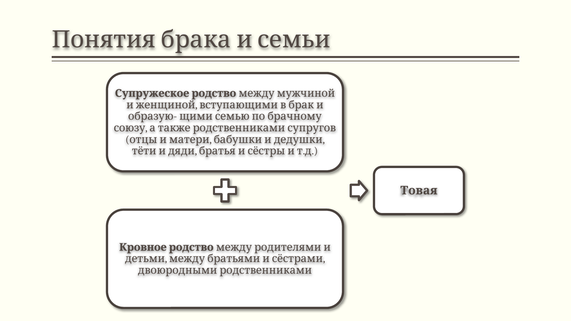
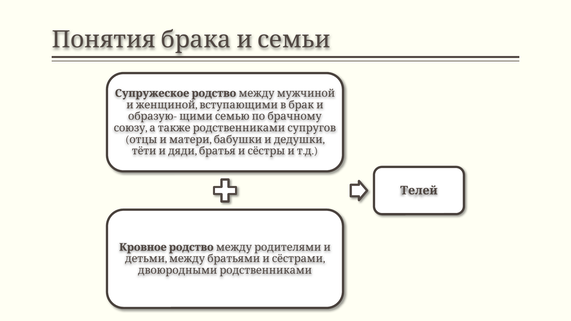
Товая: Товая -> Телей
